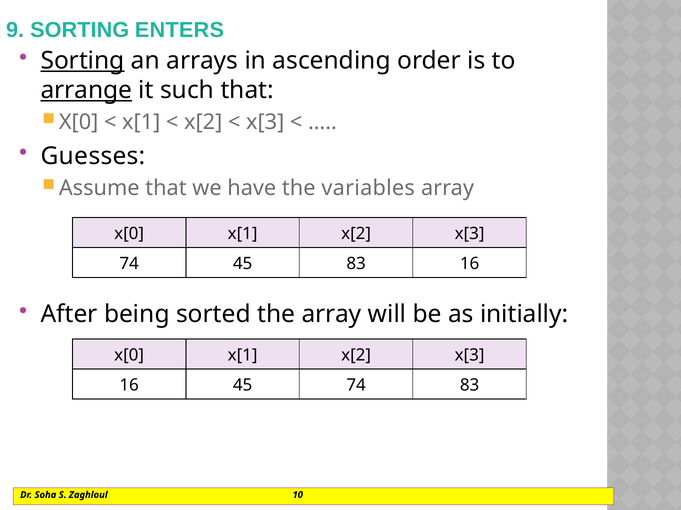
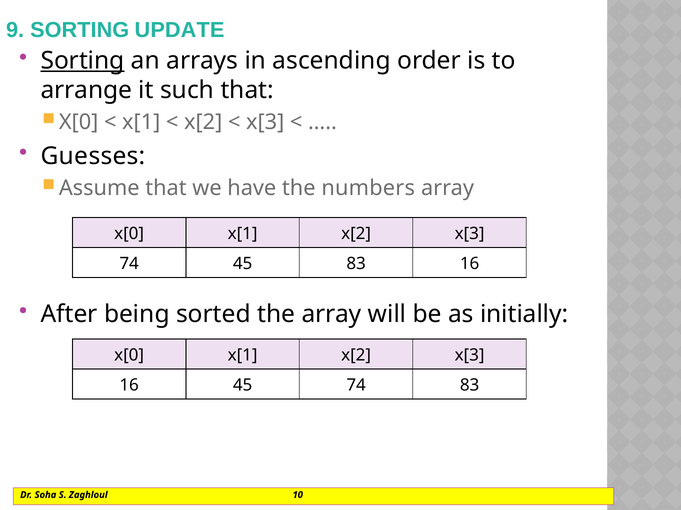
ENTERS: ENTERS -> UPDATE
arrange underline: present -> none
variables: variables -> numbers
